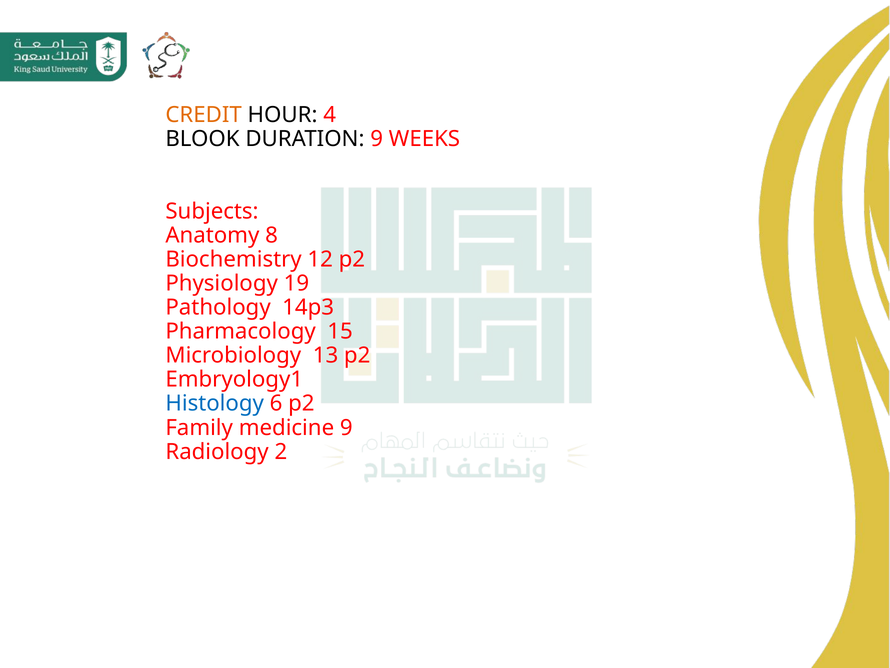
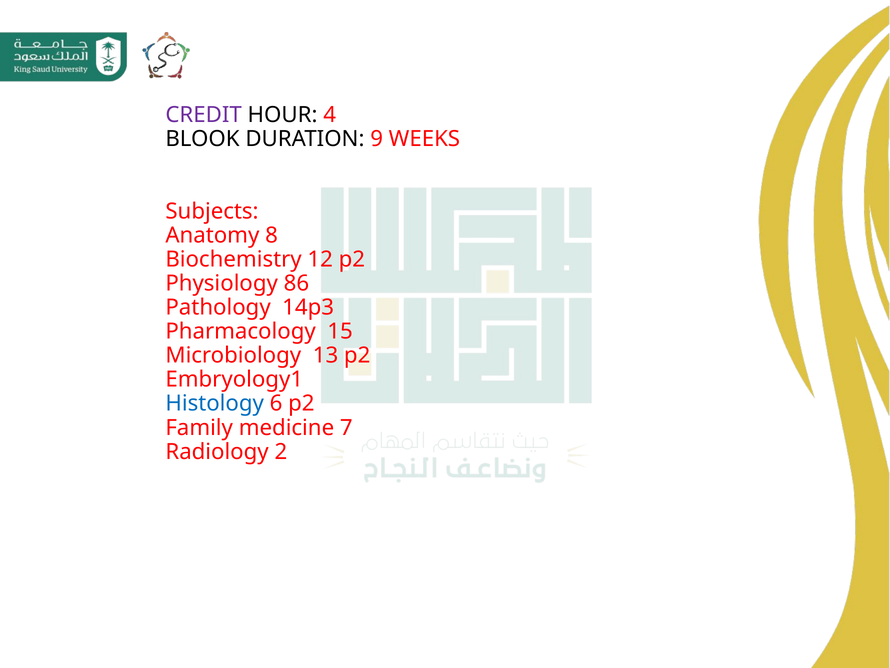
CREDIT colour: orange -> purple
19: 19 -> 86
medicine 9: 9 -> 7
